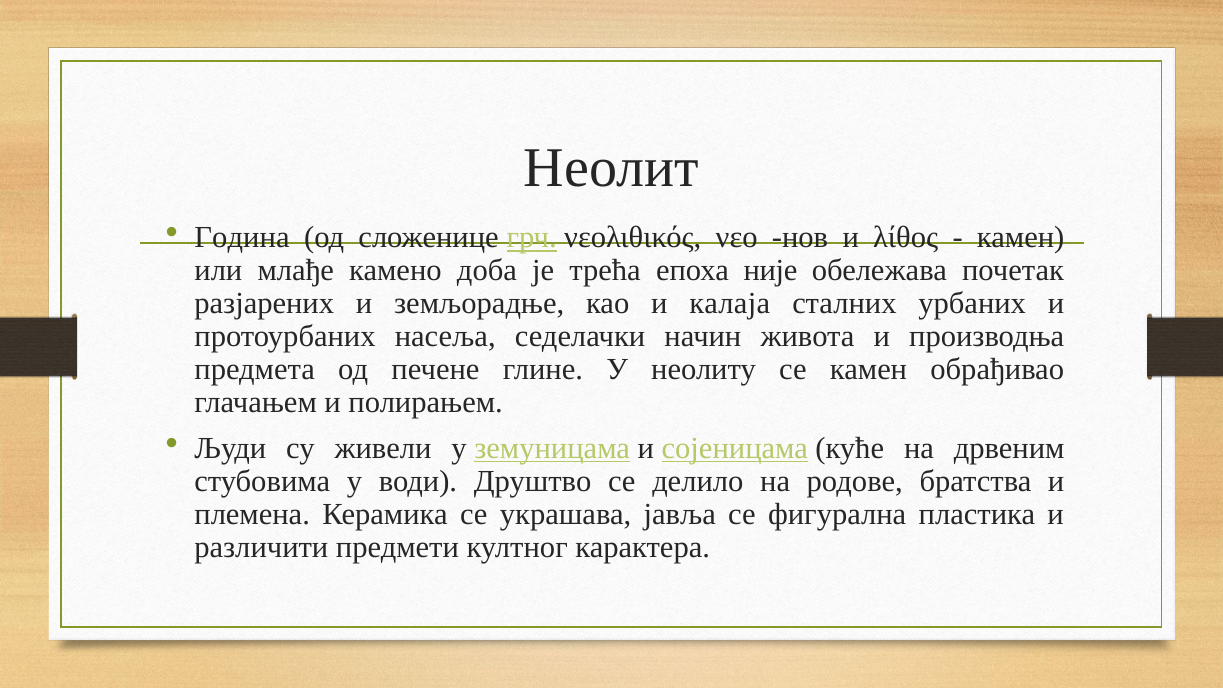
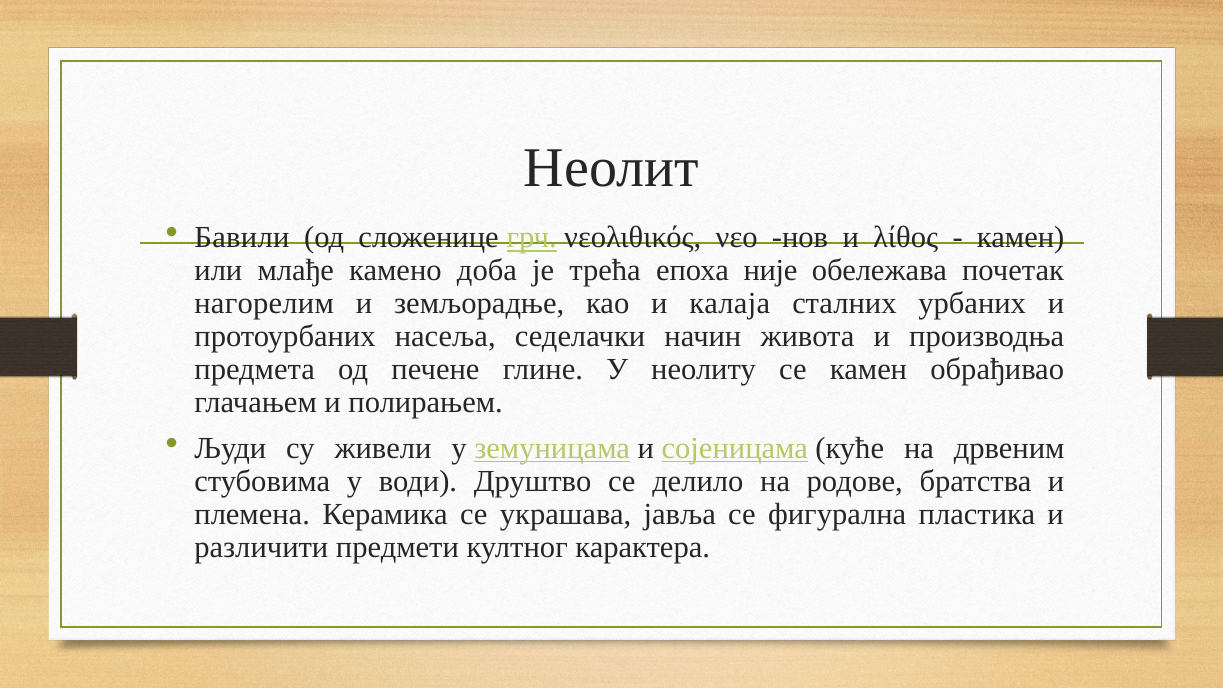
Година: Година -> Бавили
разјарених: разјарених -> нагорелим
